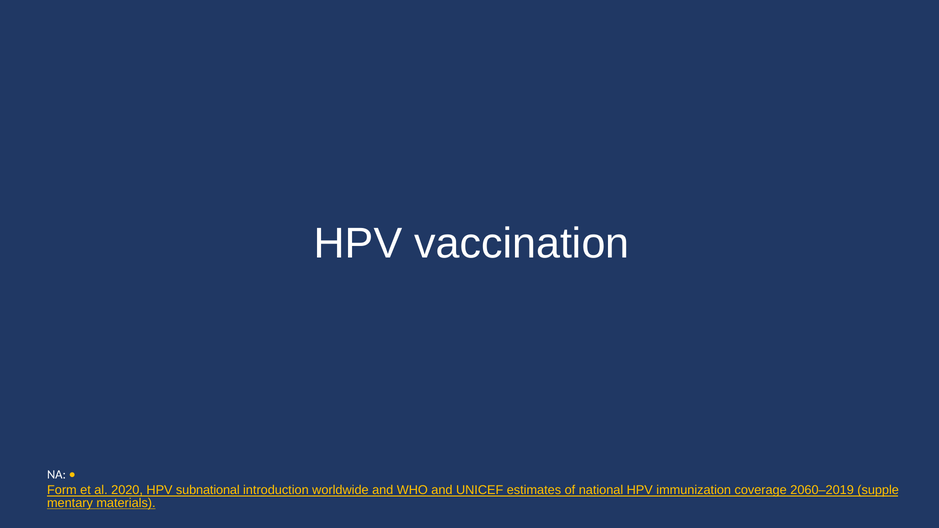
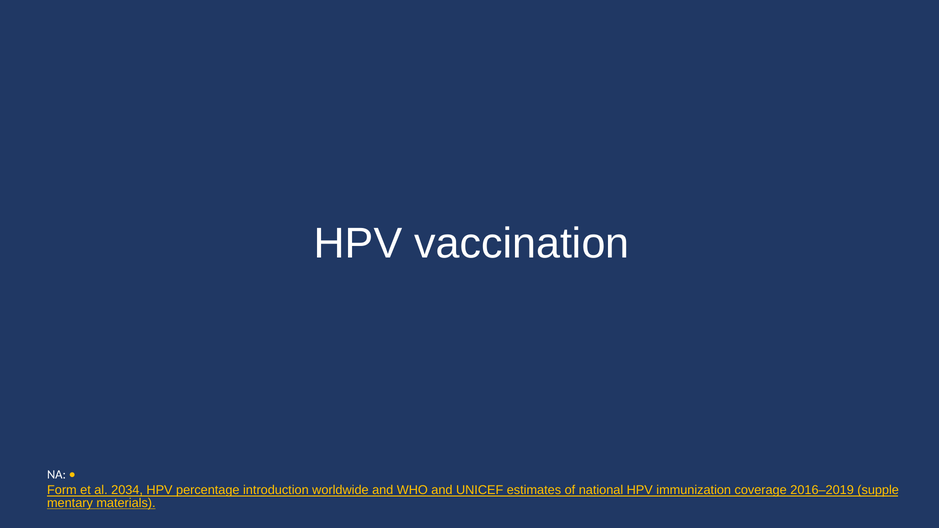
2020: 2020 -> 2034
subnational: subnational -> percentage
2060–2019: 2060–2019 -> 2016–2019
